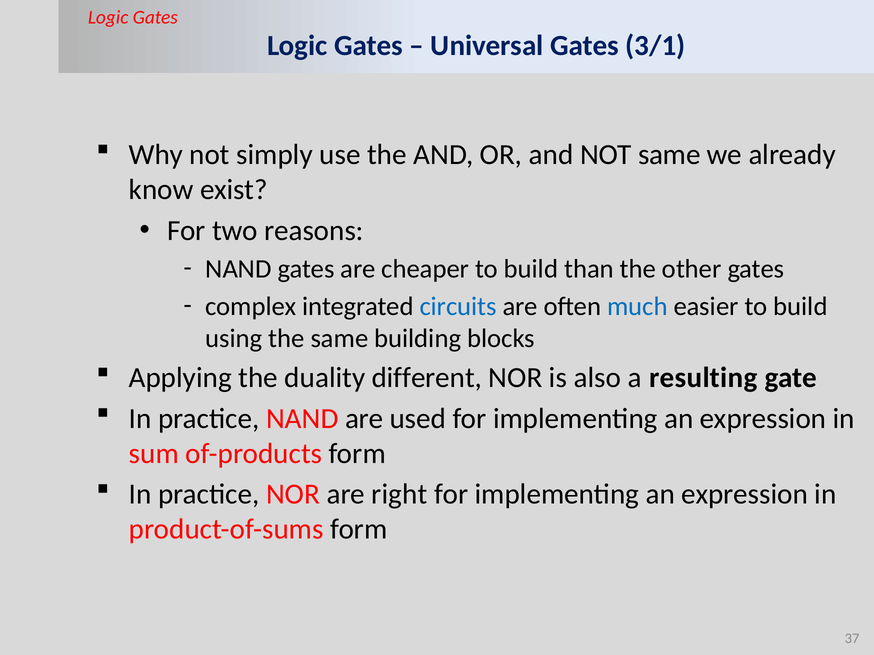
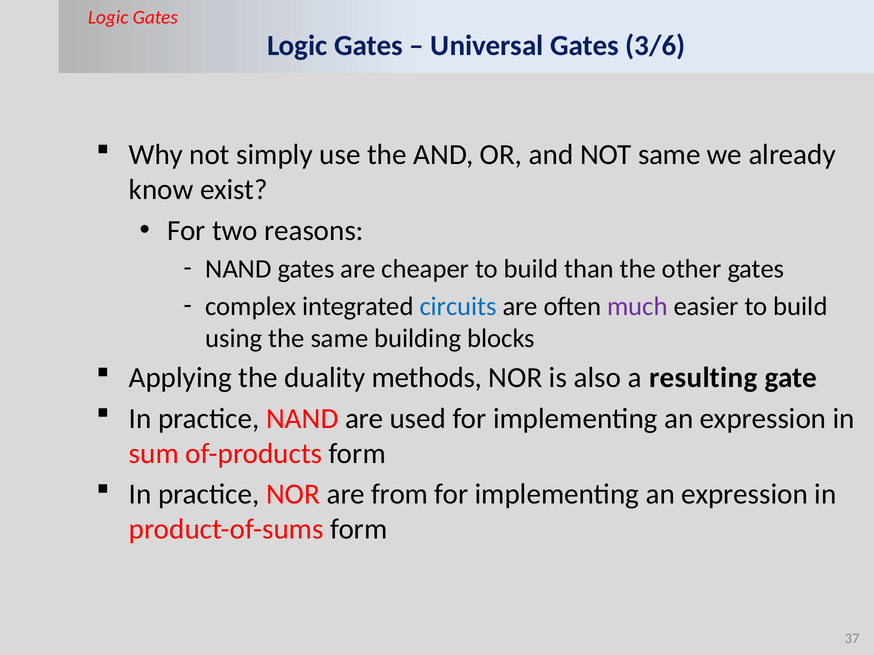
3/1: 3/1 -> 3/6
much colour: blue -> purple
different: different -> methods
right: right -> from
